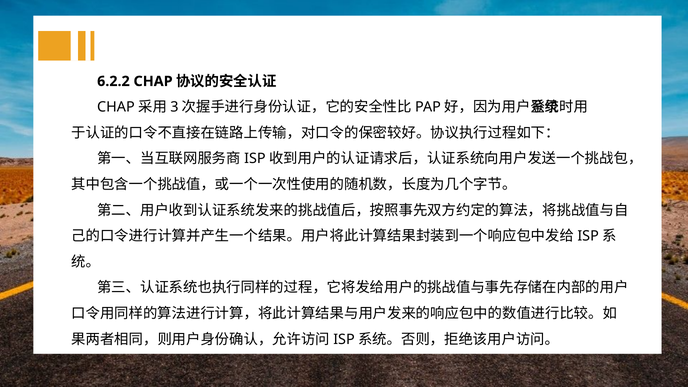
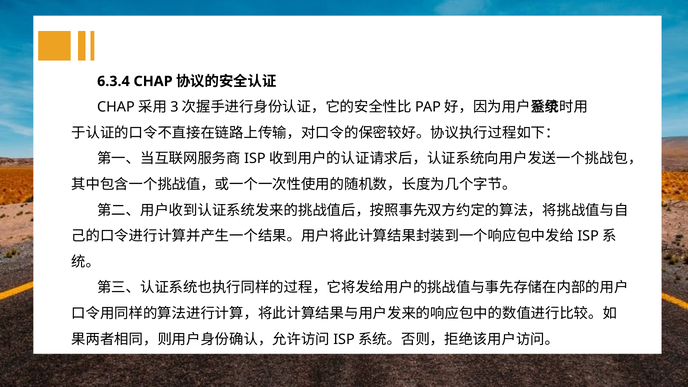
6.2.2: 6.2.2 -> 6.3.4
